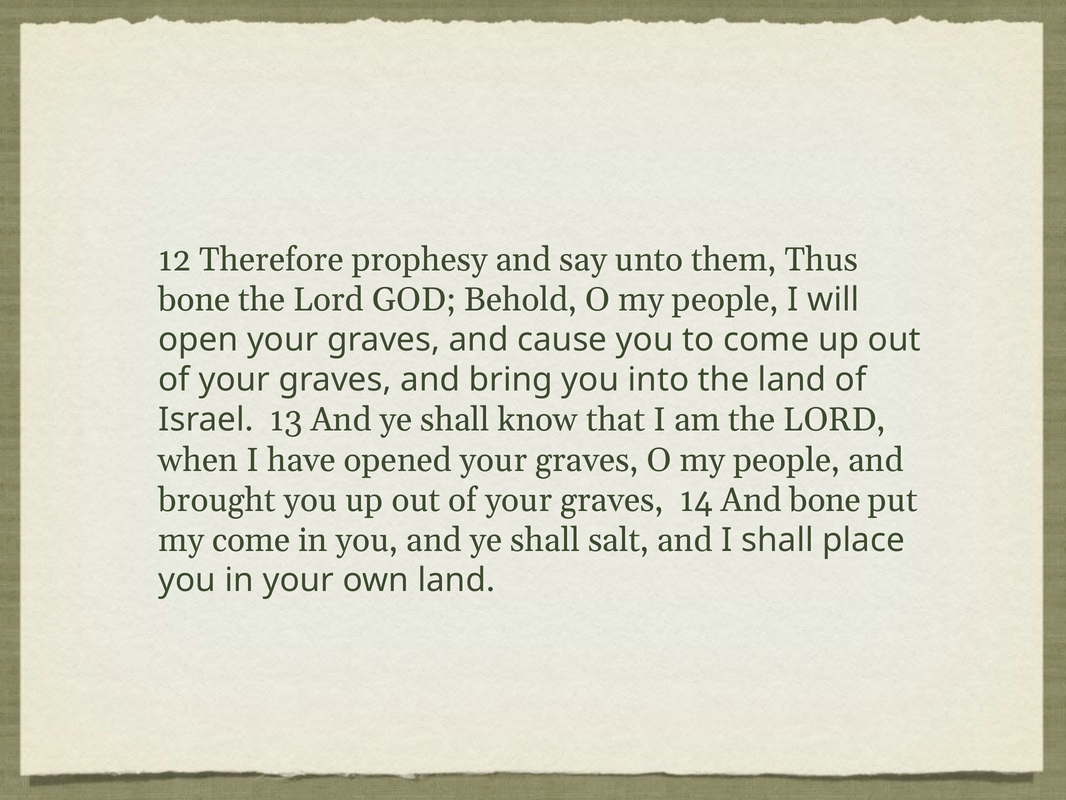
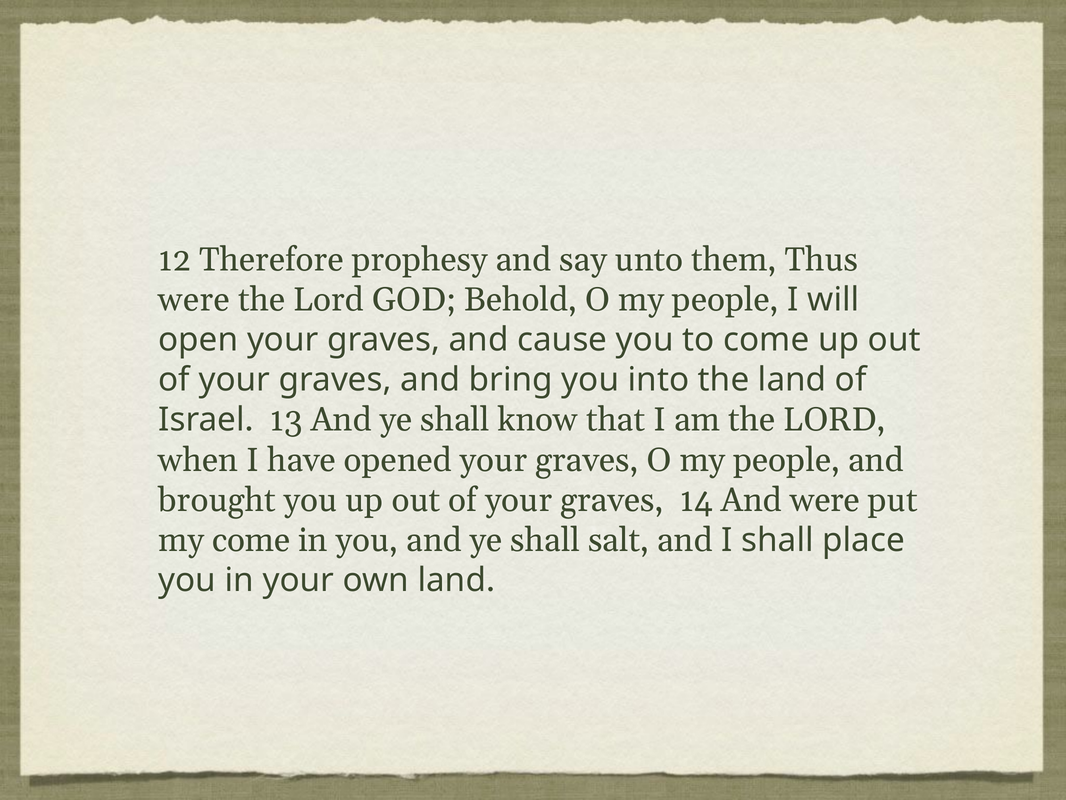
bone at (194, 300): bone -> were
And bone: bone -> were
